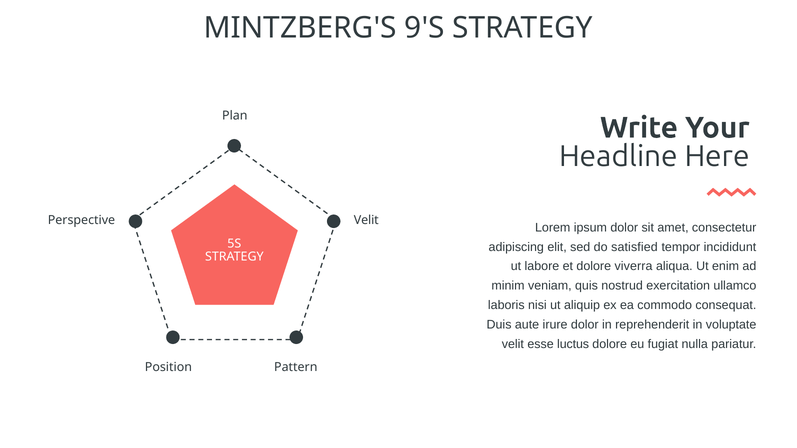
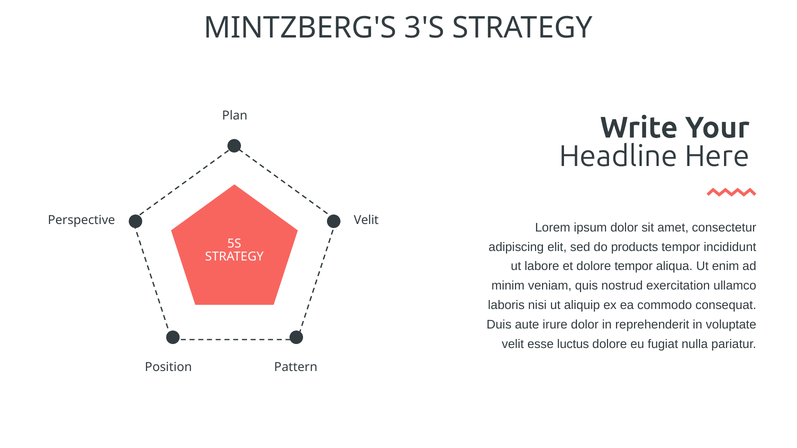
9'S: 9'S -> 3'S
satisfied: satisfied -> products
dolore viverra: viverra -> tempor
